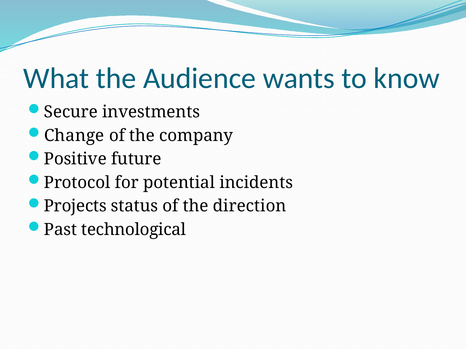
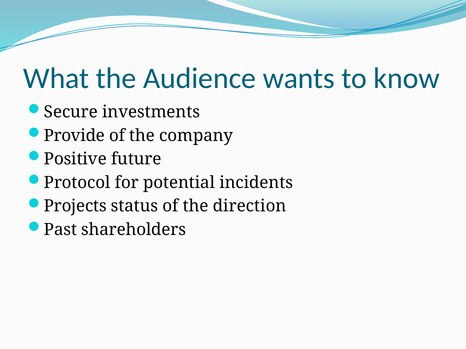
Change: Change -> Provide
technological: technological -> shareholders
